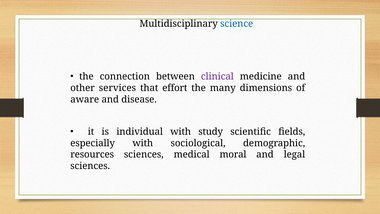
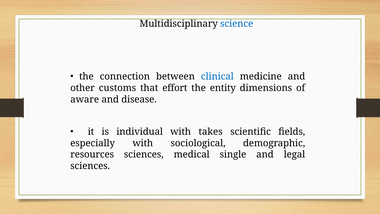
clinical colour: purple -> blue
services: services -> customs
many: many -> entity
study: study -> takes
moral: moral -> single
